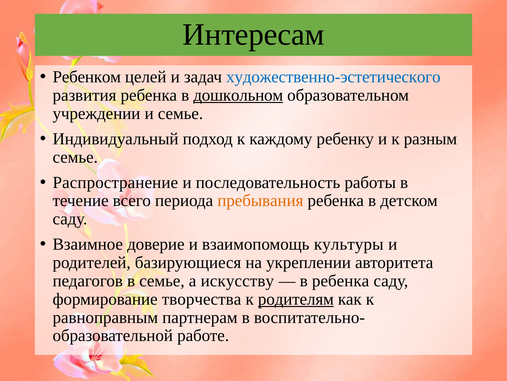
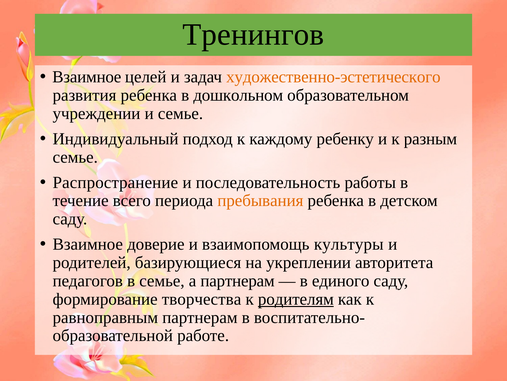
Интересам: Интересам -> Тренингов
Ребенком at (87, 77): Ребенком -> Взаимное
художественно-эстетического colour: blue -> orange
дошкольном underline: present -> none
а искусству: искусству -> партнерам
в ребенка: ребенка -> единого
